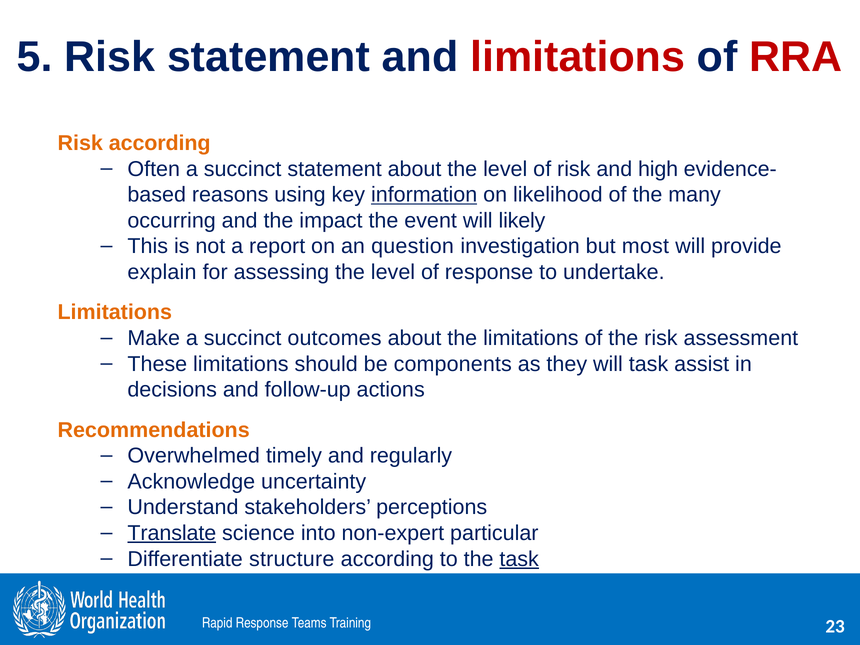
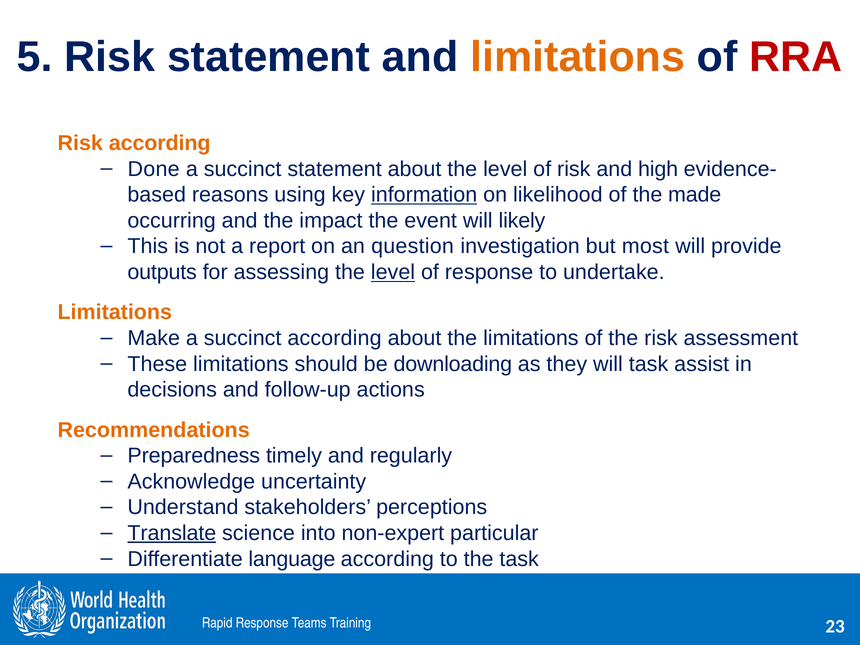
limitations at (578, 57) colour: red -> orange
Often: Often -> Done
many: many -> made
explain: explain -> outputs
level at (393, 272) underline: none -> present
succinct outcomes: outcomes -> according
components: components -> downloading
Overwhelmed: Overwhelmed -> Preparedness
structure: structure -> language
task at (519, 559) underline: present -> none
